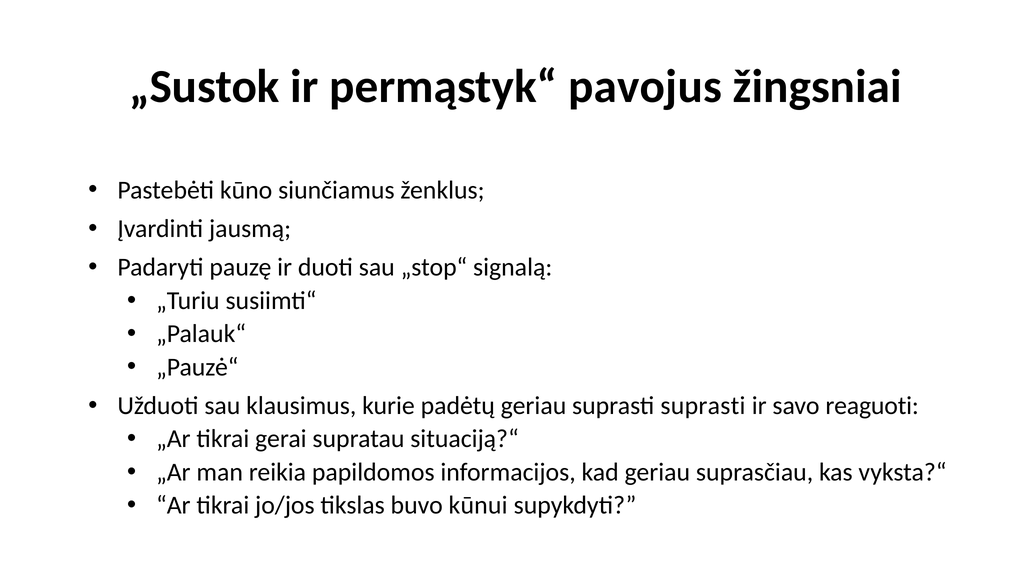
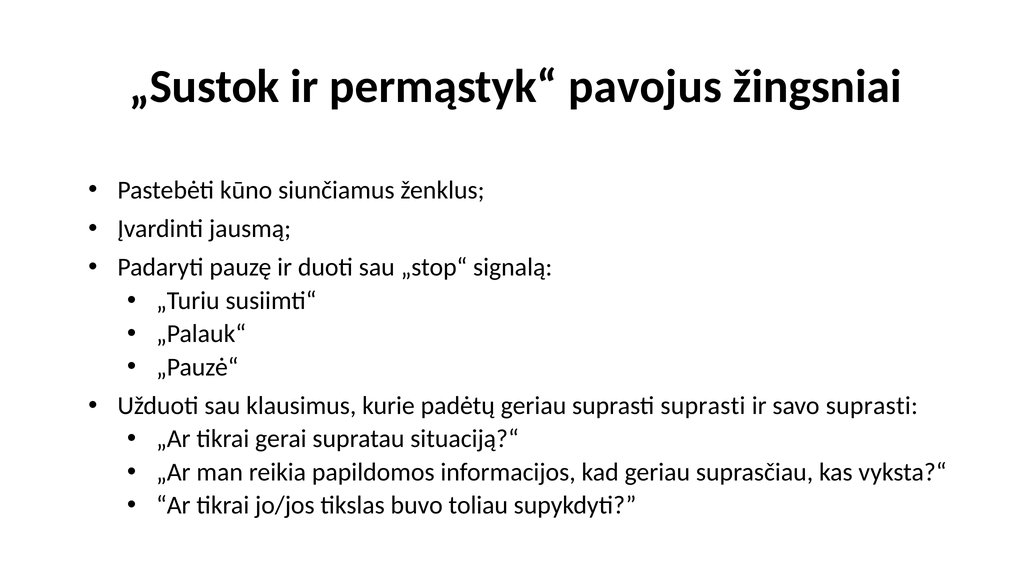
savo reaguoti: reaguoti -> suprasti
kūnui: kūnui -> toliau
